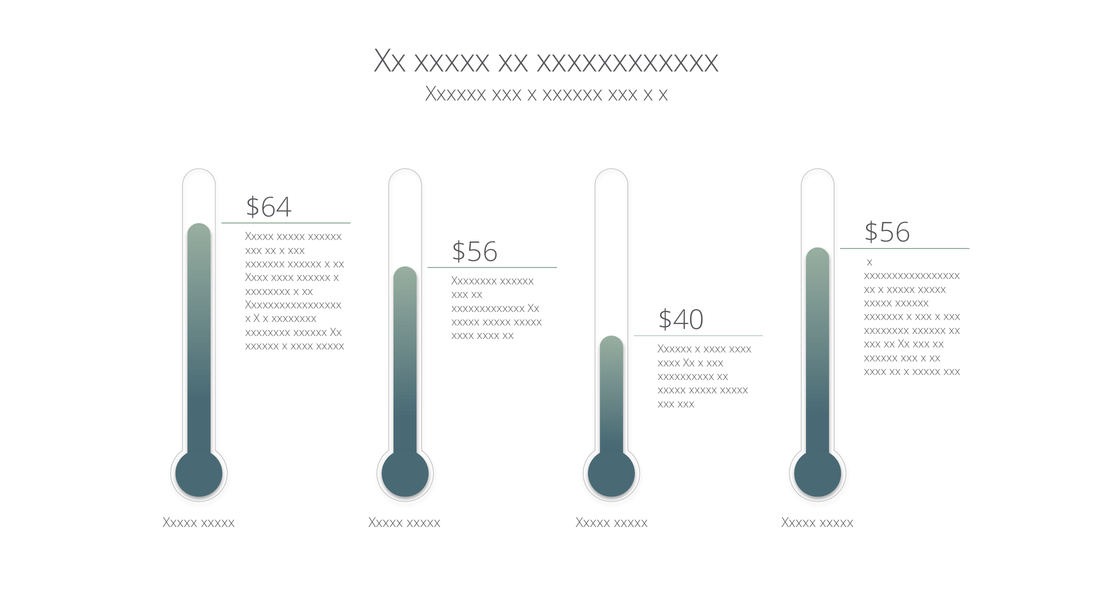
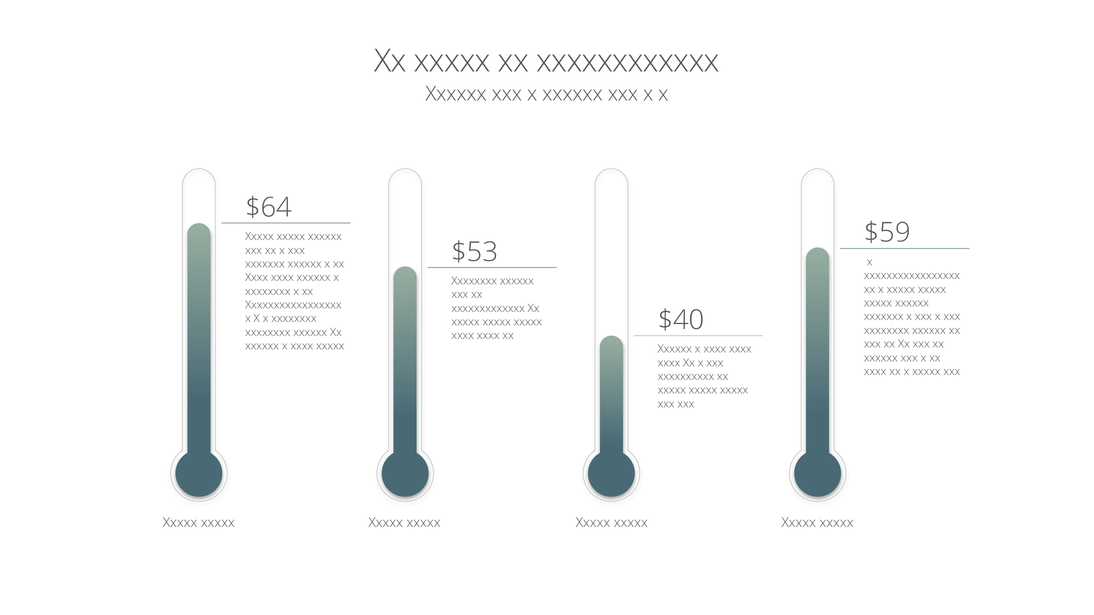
$56 at (887, 233): $56 -> $59
$56 at (475, 252): $56 -> $53
